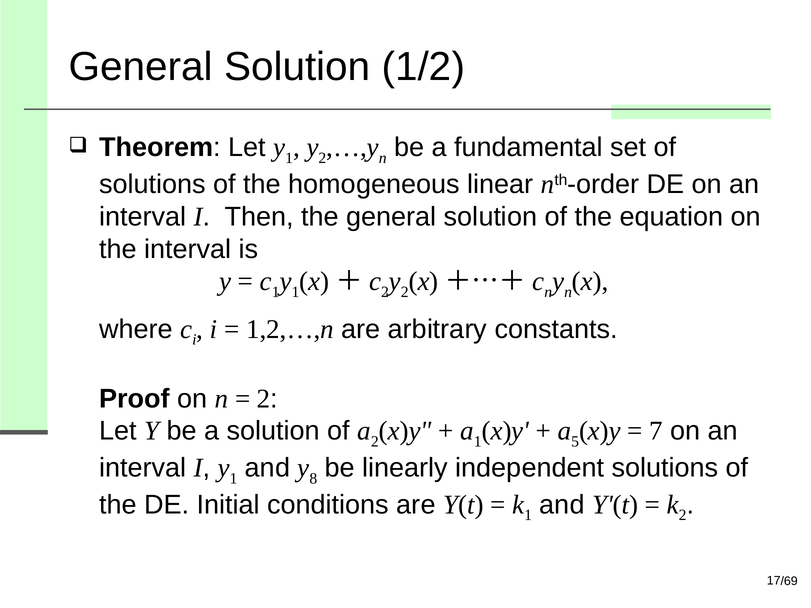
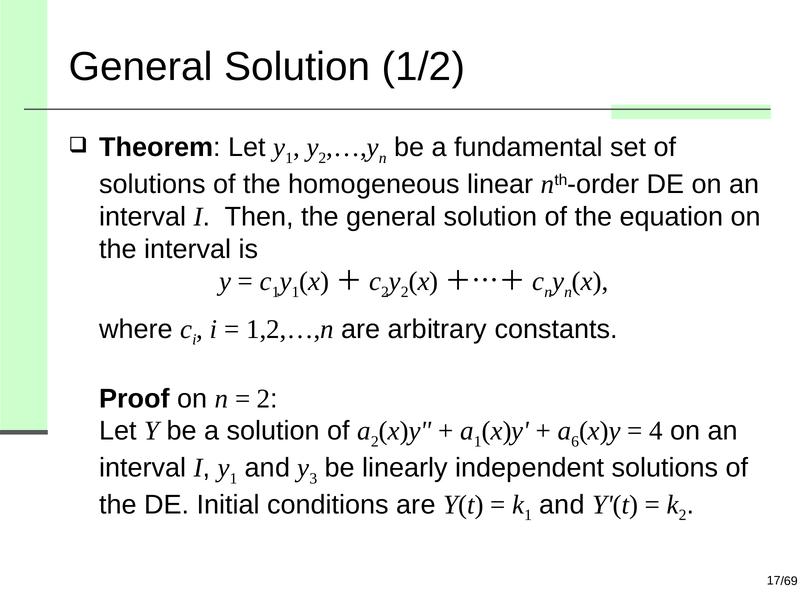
5: 5 -> 6
7: 7 -> 4
8: 8 -> 3
